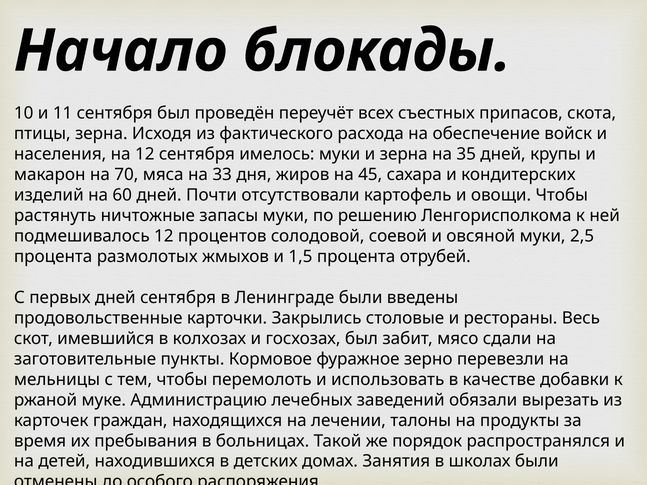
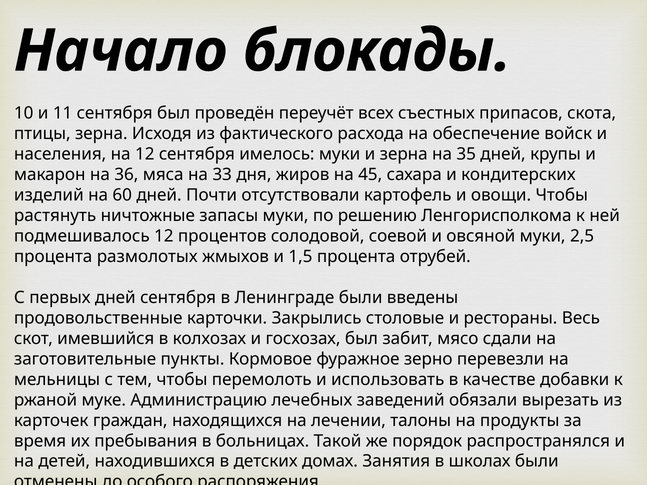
70: 70 -> 36
